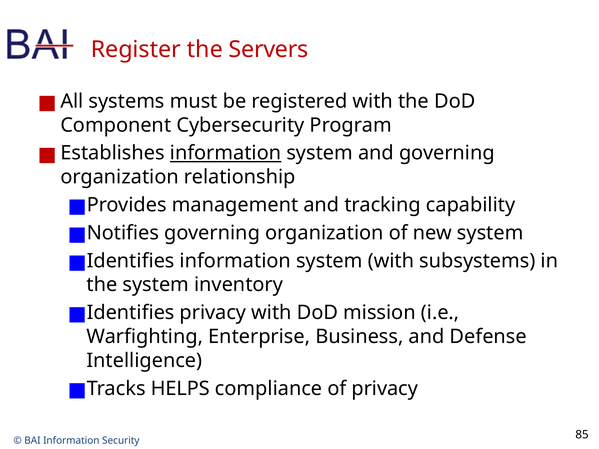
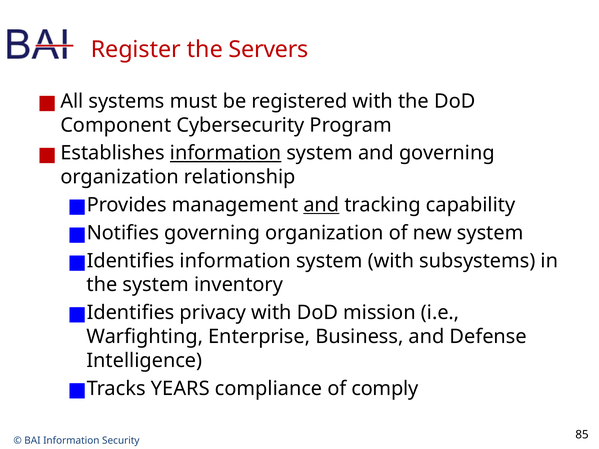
and at (321, 205) underline: none -> present
HELPS: HELPS -> YEARS
of privacy: privacy -> comply
